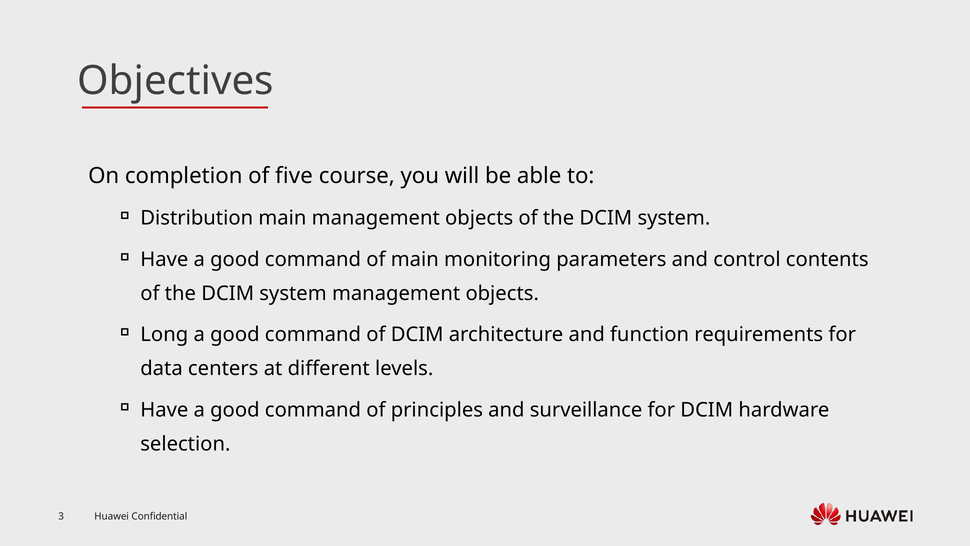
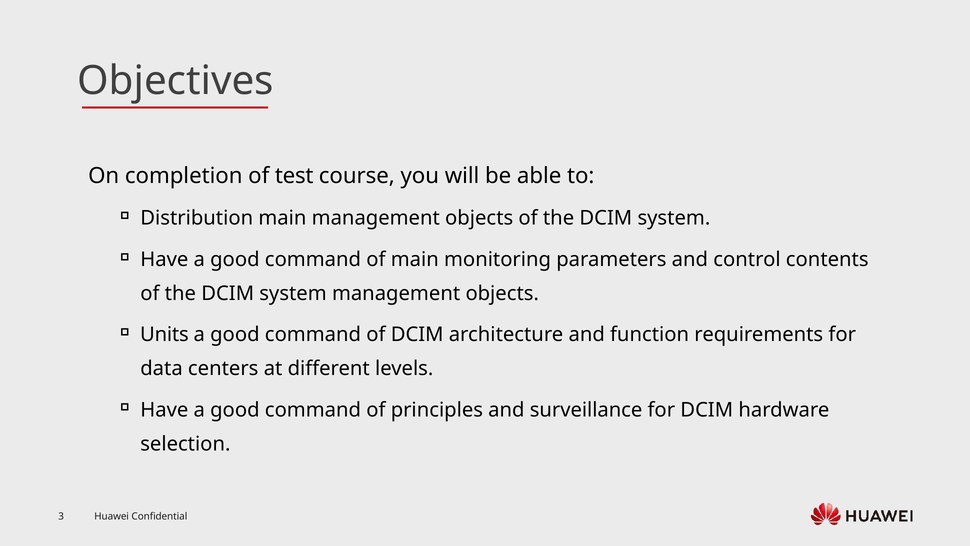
five: five -> test
Long: Long -> Units
